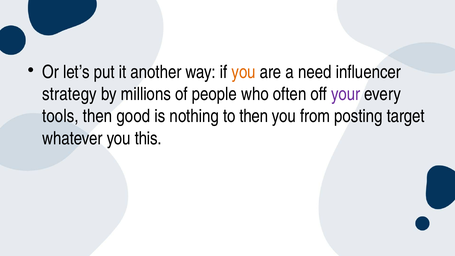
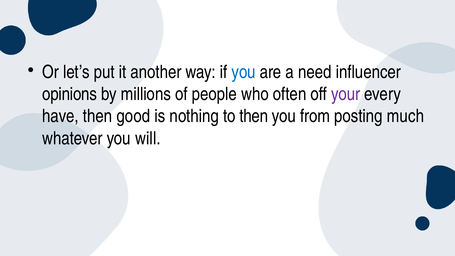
you at (244, 72) colour: orange -> blue
strategy: strategy -> opinions
tools: tools -> have
target: target -> much
this: this -> will
